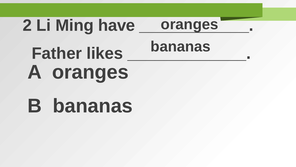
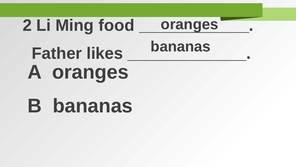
have: have -> food
